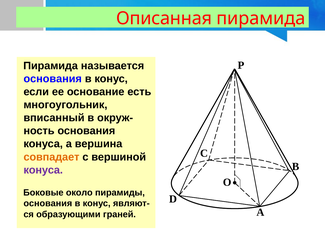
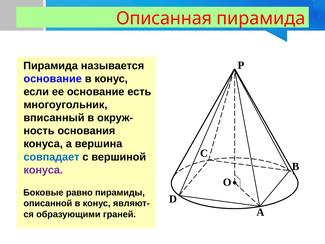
основания at (53, 79): основания -> основание
совпадает colour: orange -> blue
около: около -> равно
основания at (48, 203): основания -> описанной
